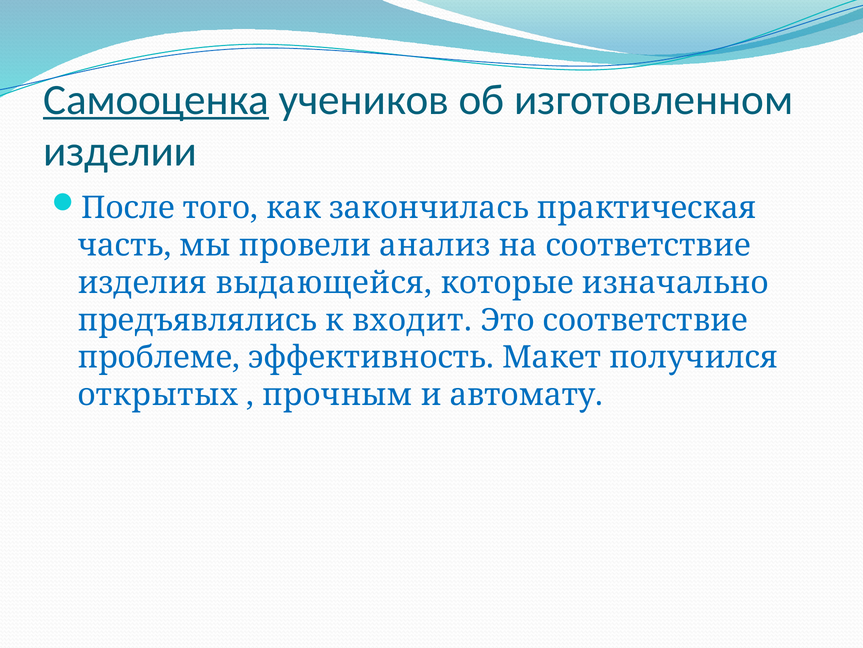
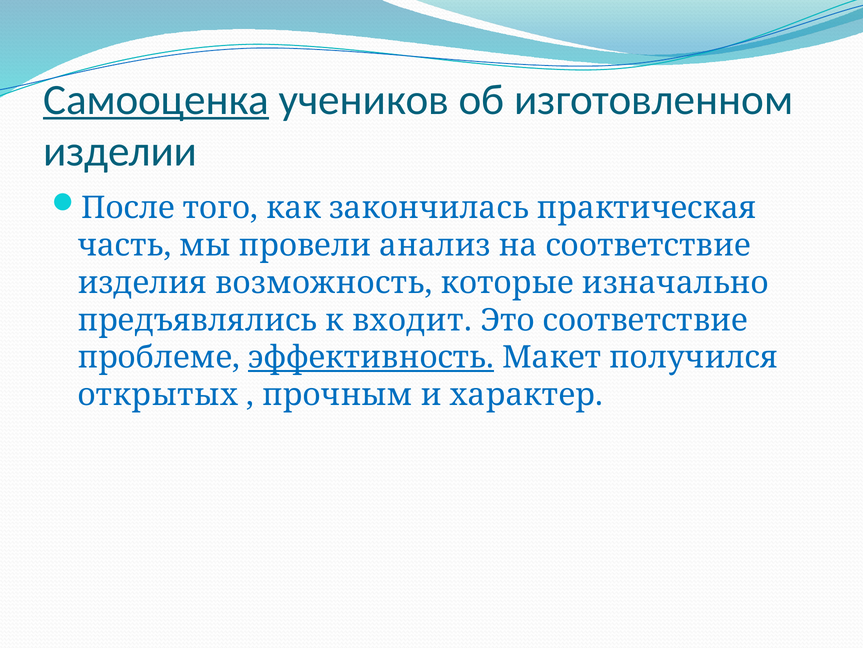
выдающейся: выдающейся -> возможность
эффективность underline: none -> present
автомату: автомату -> характер
